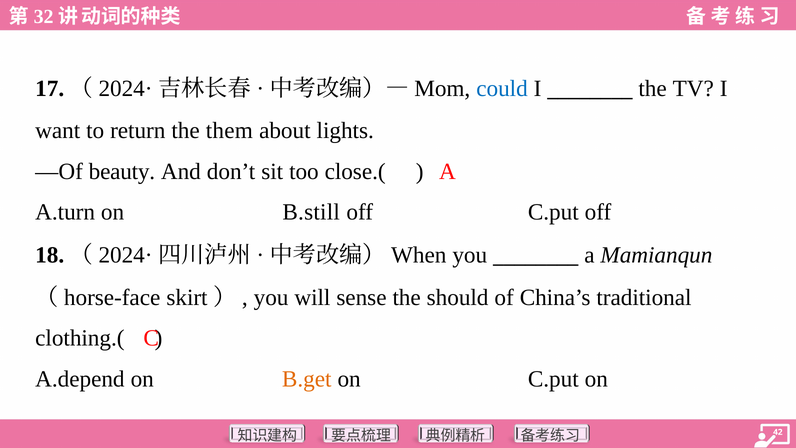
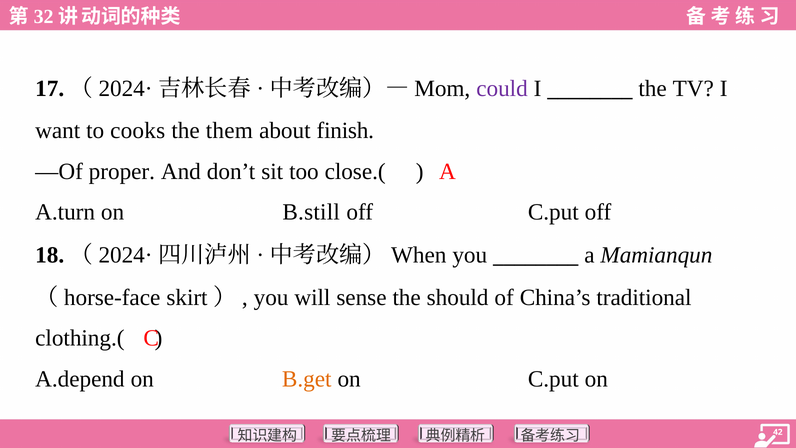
could colour: blue -> purple
return: return -> cooks
lights: lights -> finish
beauty: beauty -> proper
